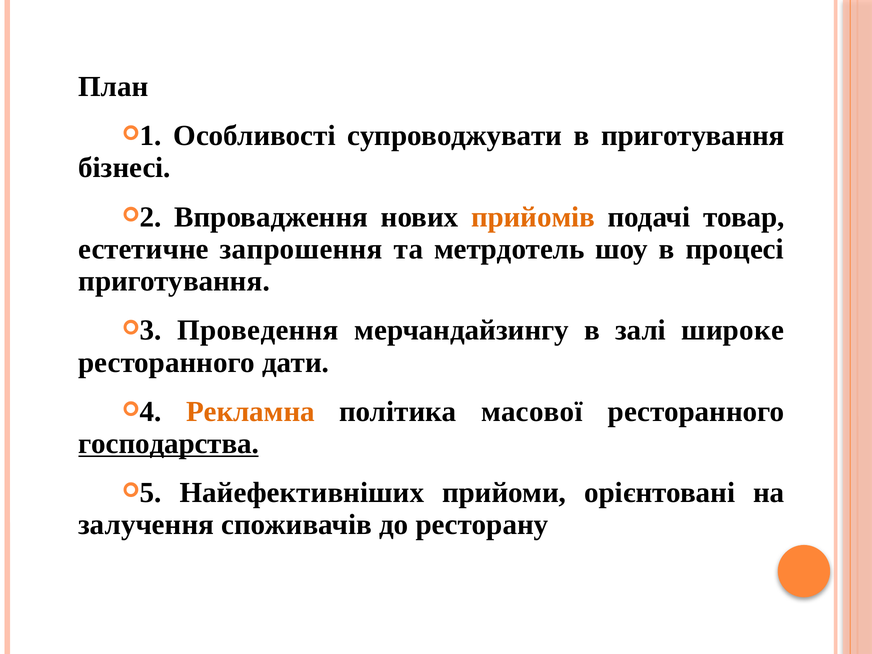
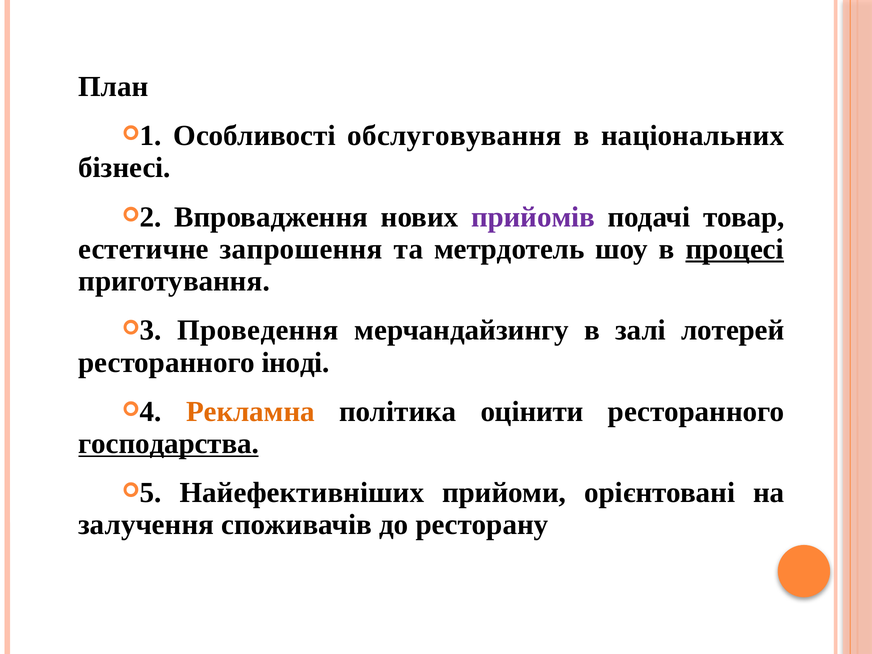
супроводжувати: супроводжувати -> обслуговування
в приготування: приготування -> національних
прийомів colour: orange -> purple
процесі underline: none -> present
широке: широке -> лотерей
дати: дати -> іноді
масової: масової -> оцінити
